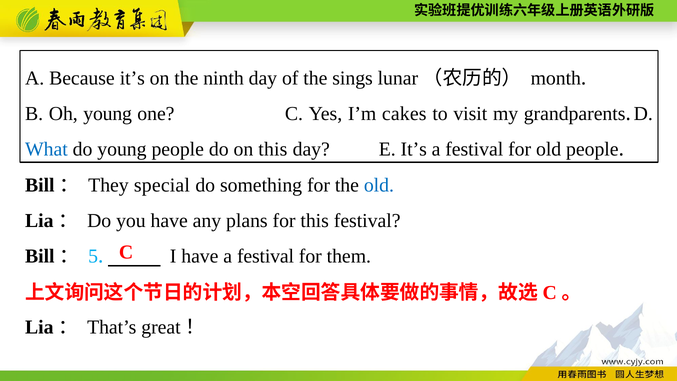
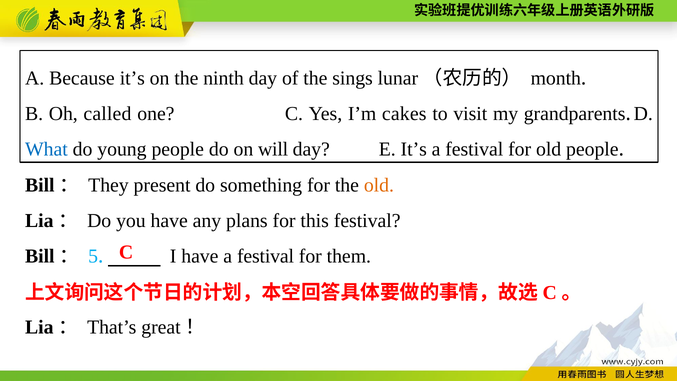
Oh young: young -> called
on this: this -> will
special: special -> present
old at (379, 185) colour: blue -> orange
